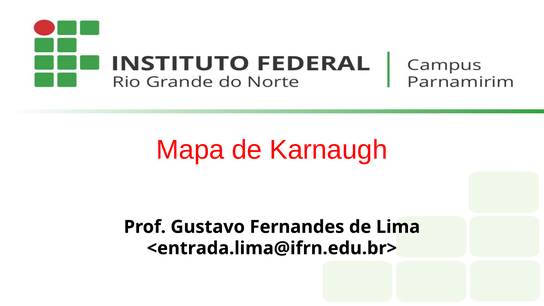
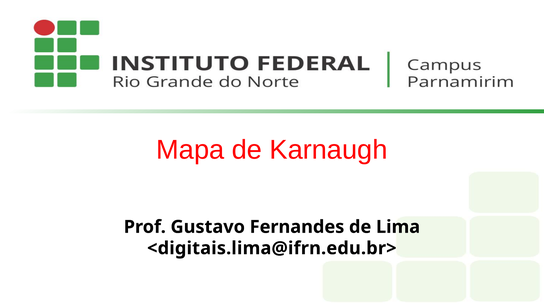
<entrada.lima@ifrn.edu.br>: <entrada.lima@ifrn.edu.br> -> <digitais.lima@ifrn.edu.br>
